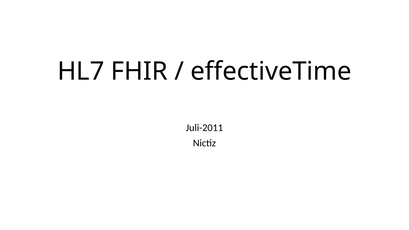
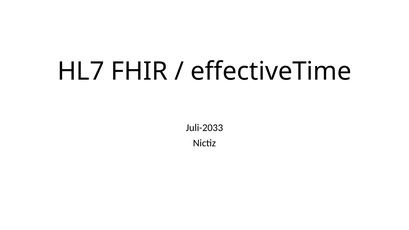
Juli-2011: Juli-2011 -> Juli-2033
